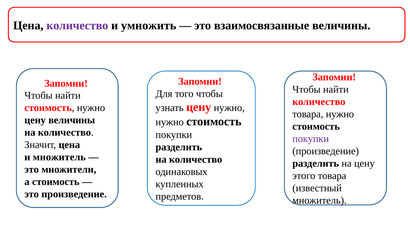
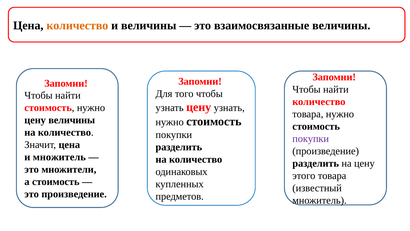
количество at (77, 25) colour: purple -> orange
и умножить: умножить -> величины
цену нужно: нужно -> узнать
